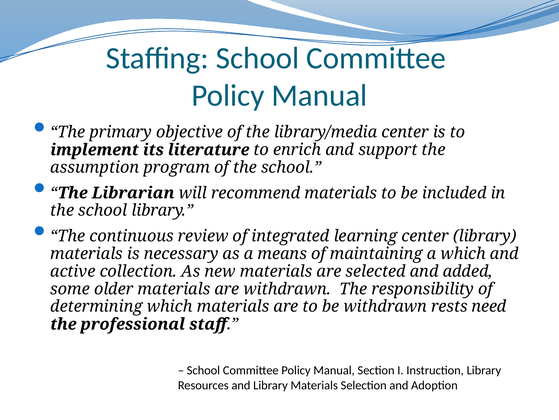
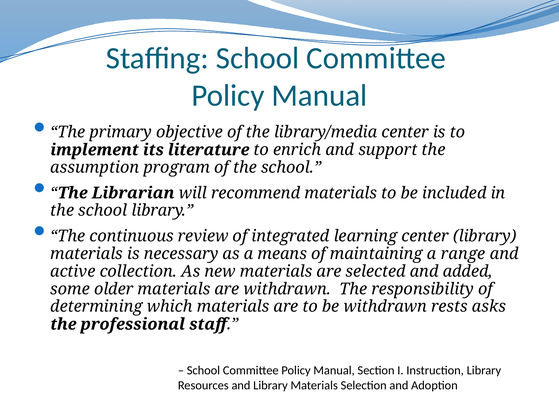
a which: which -> range
need: need -> asks
